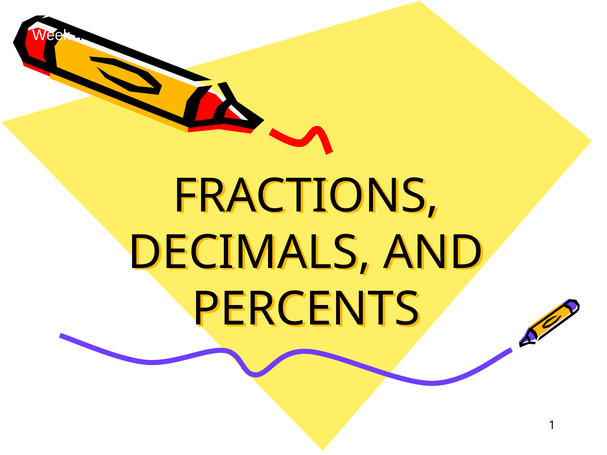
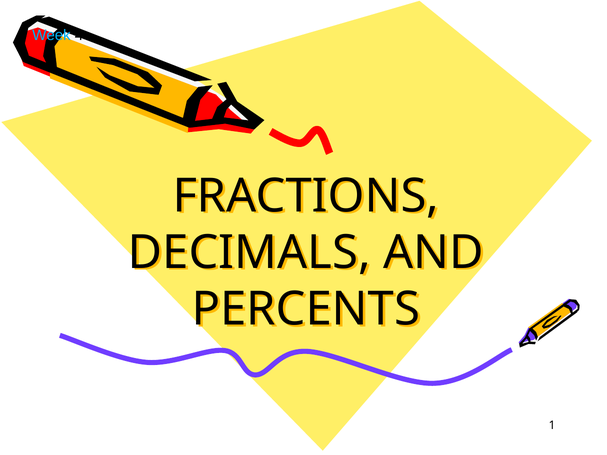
Week colour: white -> light blue
